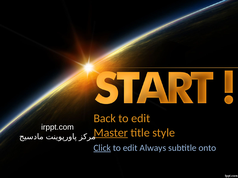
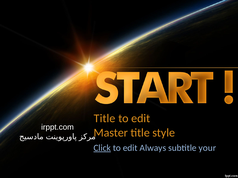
Back at (105, 119): Back -> Title
Master underline: present -> none
onto: onto -> your
